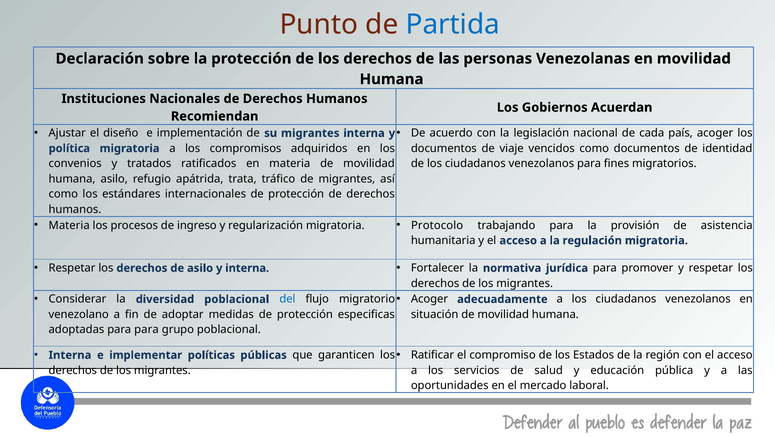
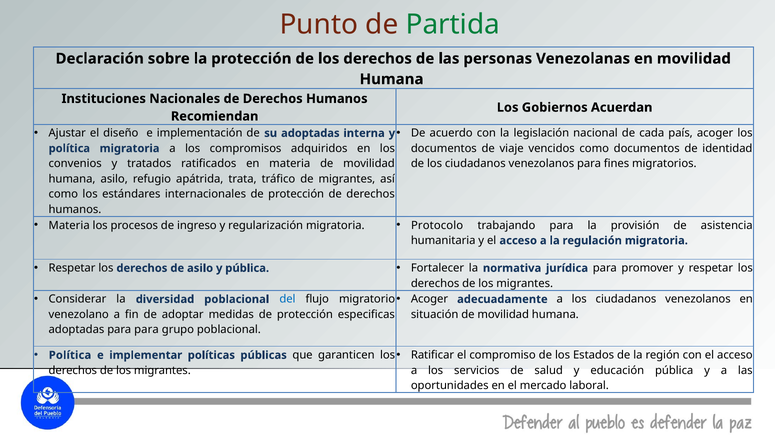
Partida colour: blue -> green
su migrantes: migrantes -> adoptadas
y interna: interna -> pública
Interna at (70, 355): Interna -> Política
